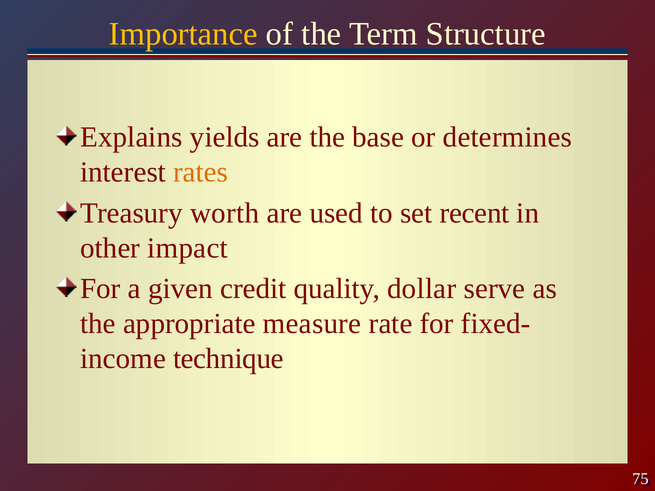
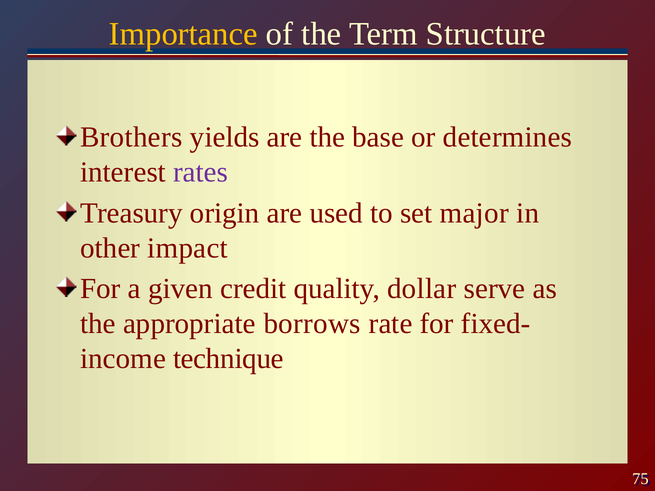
Explains: Explains -> Brothers
rates colour: orange -> purple
worth: worth -> origin
recent: recent -> major
measure: measure -> borrows
